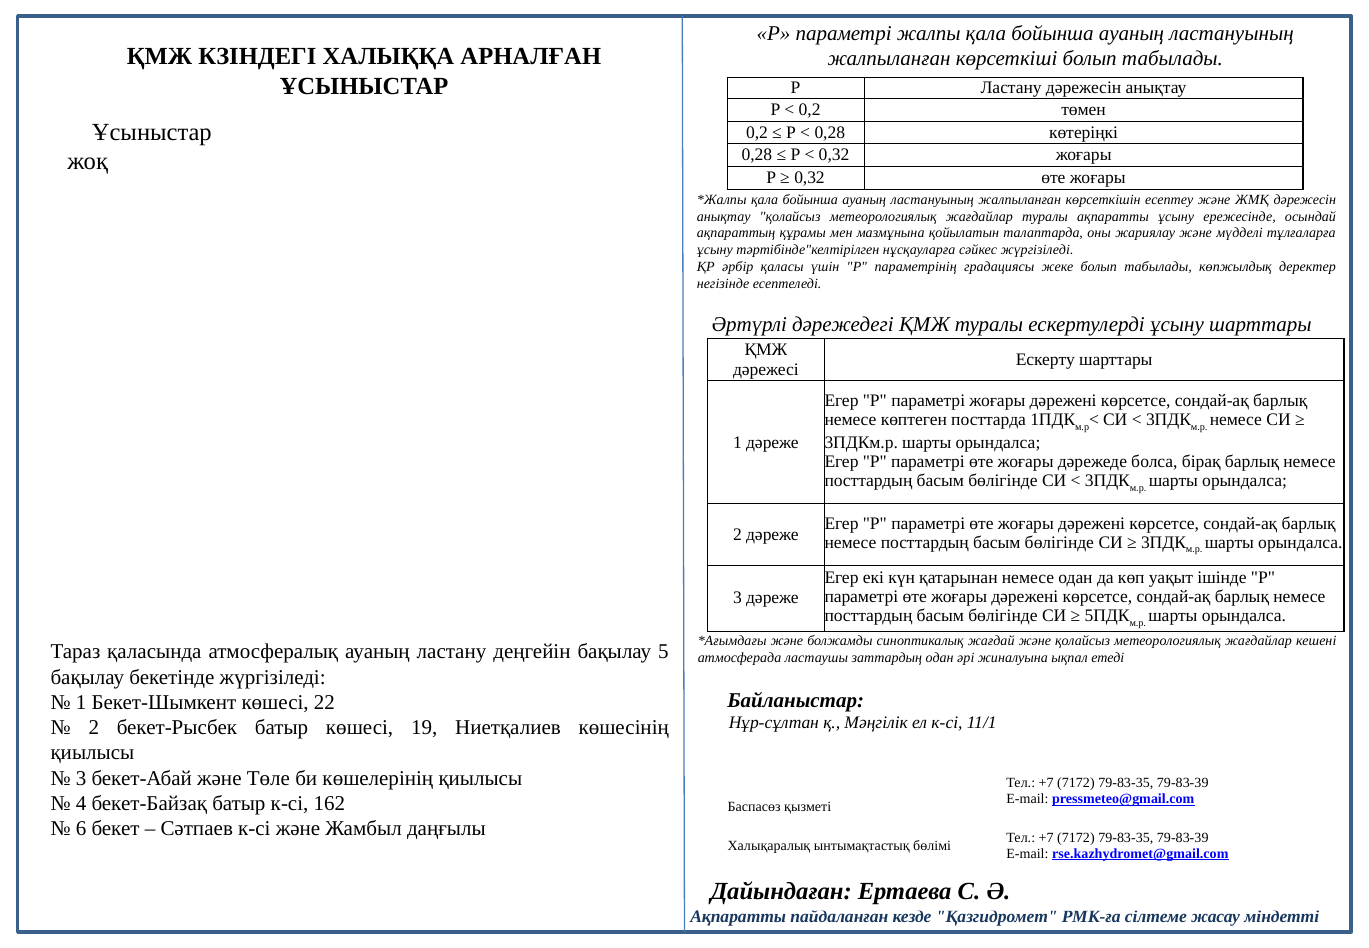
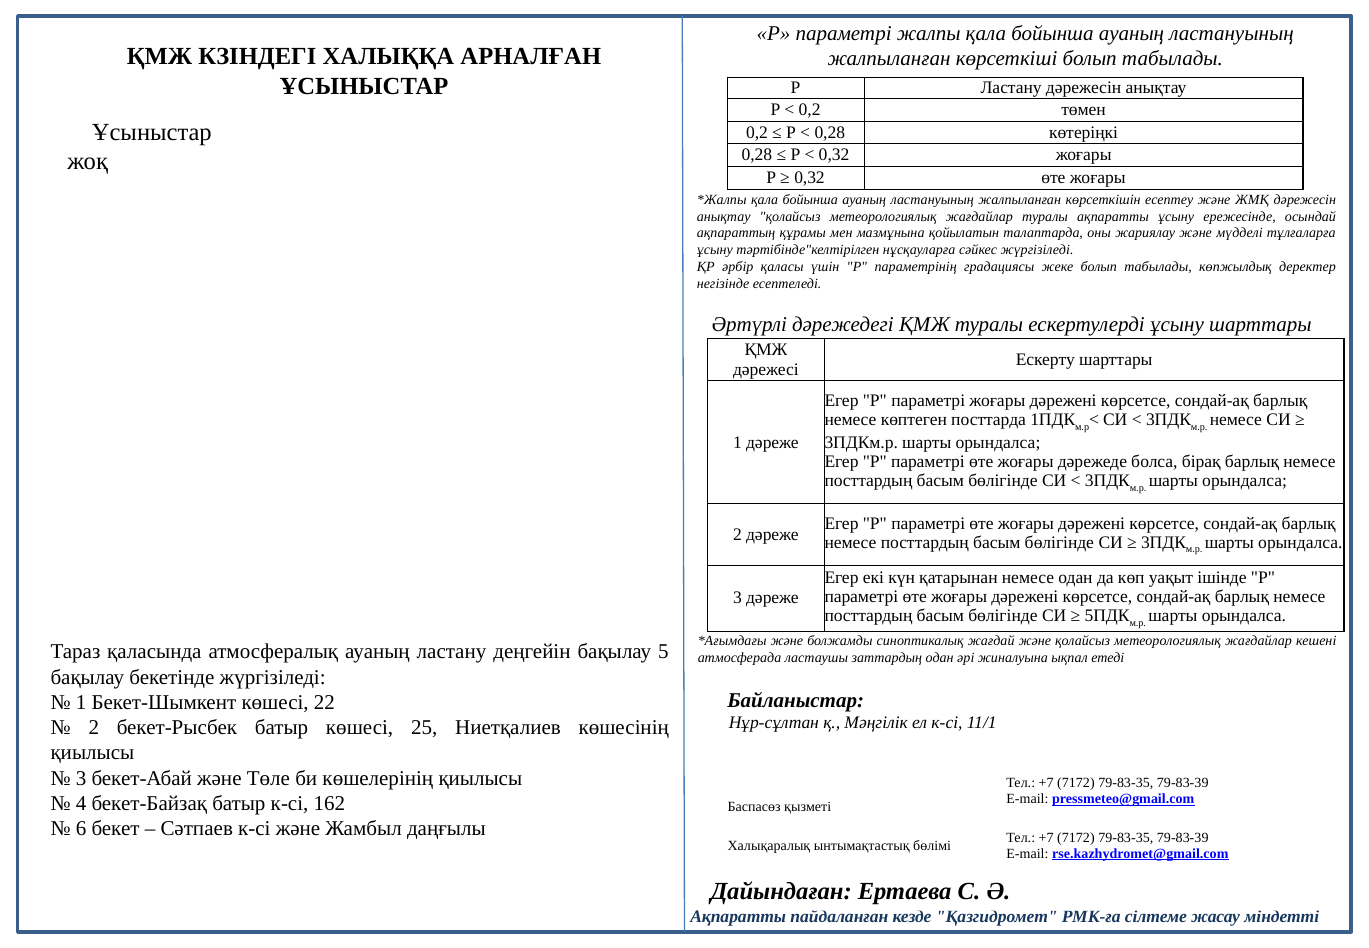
19: 19 -> 25
